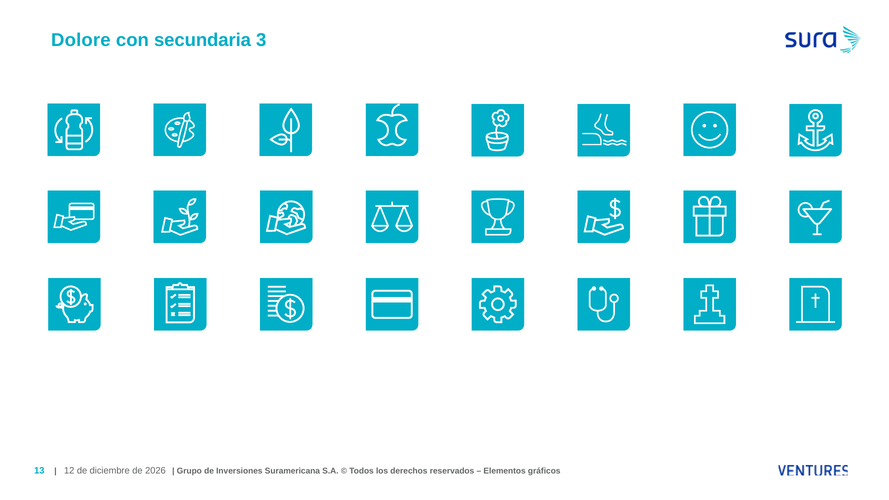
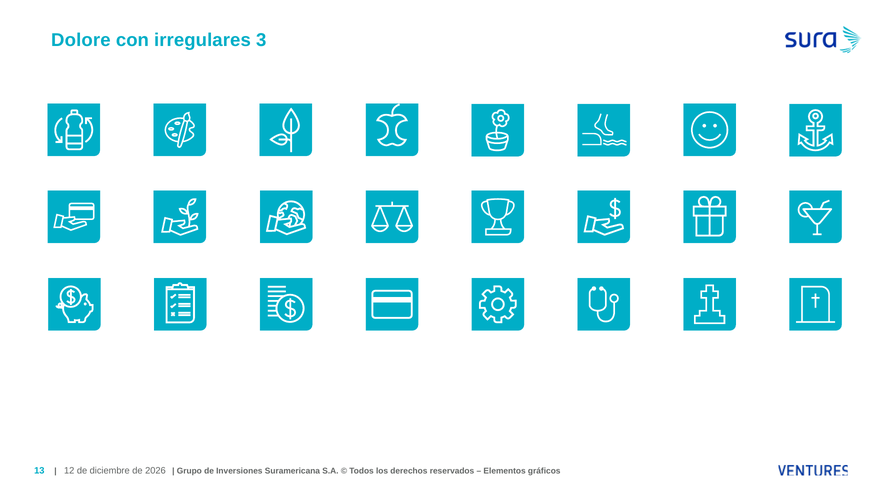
secundaria: secundaria -> irregulares
